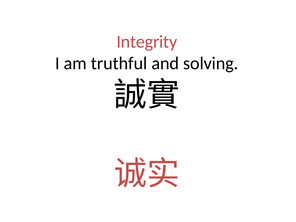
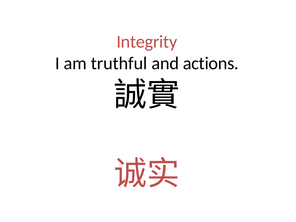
solving: solving -> actions
